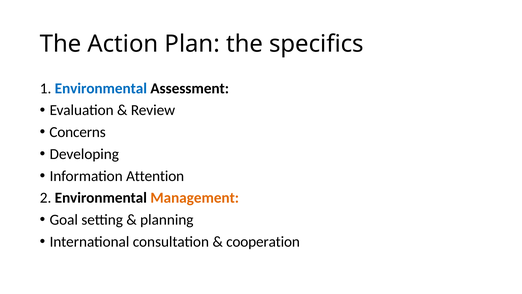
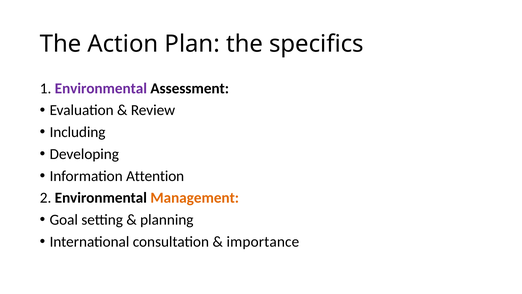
Environmental at (101, 88) colour: blue -> purple
Concerns: Concerns -> Including
cooperation: cooperation -> importance
